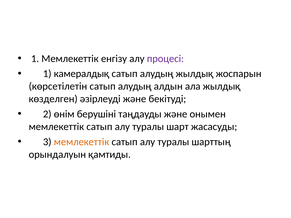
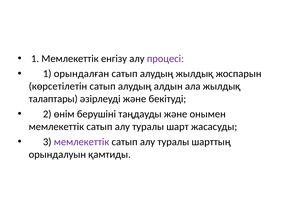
камералдық: камералдық -> орындалған
көзделген: көзделген -> талаптары
мемлекеттік at (82, 142) colour: orange -> purple
